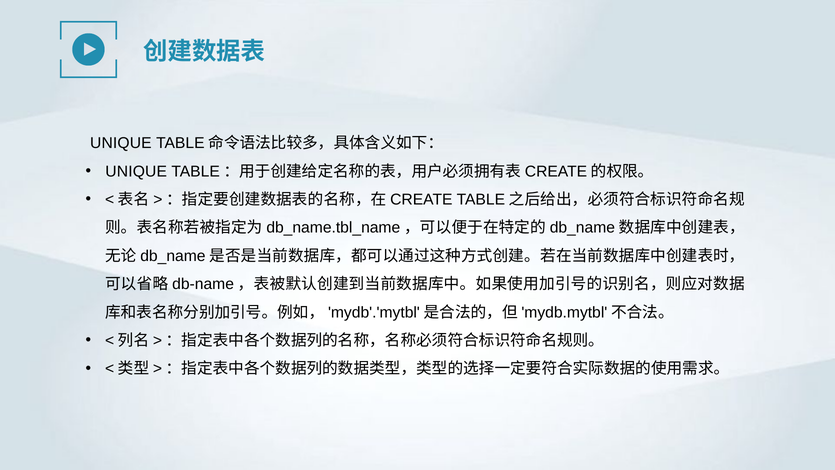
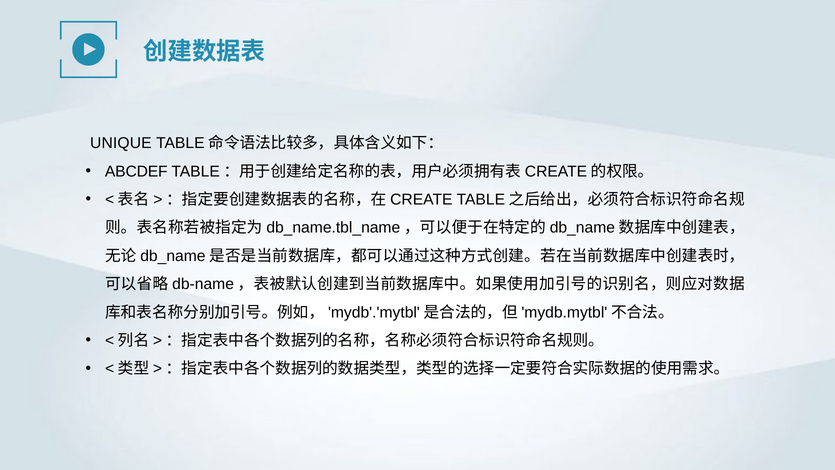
UNIQUE at (136, 171): UNIQUE -> ABCDEF
